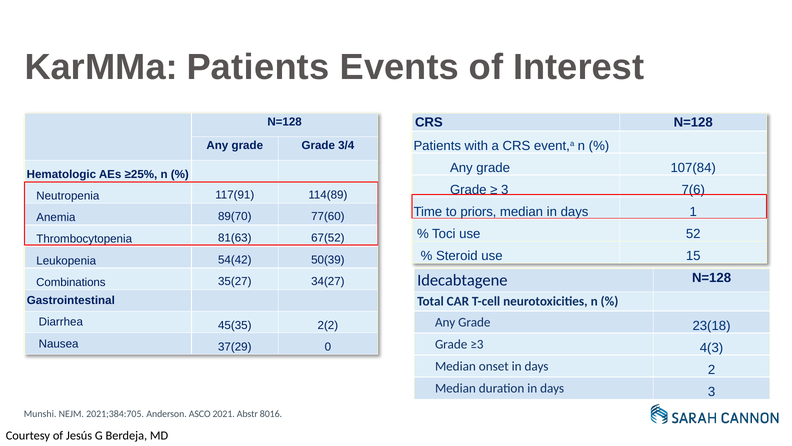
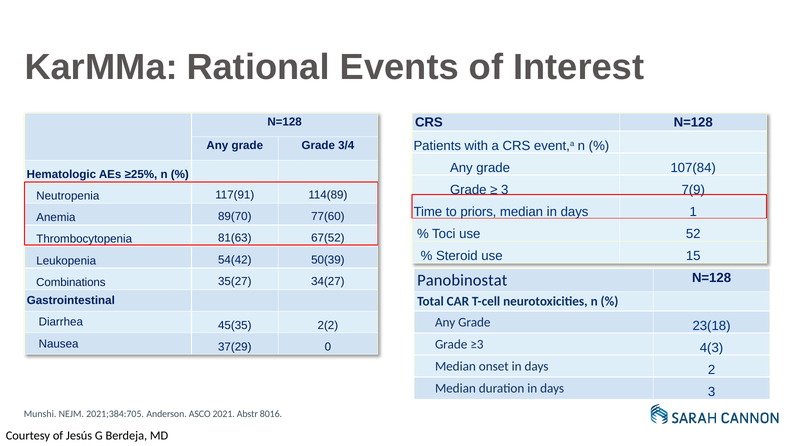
KarMMa Patients: Patients -> Rational
7(6: 7(6 -> 7(9
Idecabtagene: Idecabtagene -> Panobinostat
